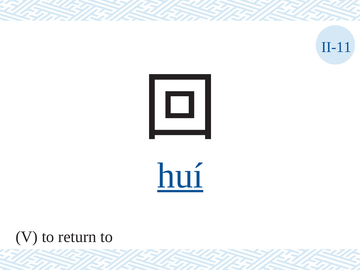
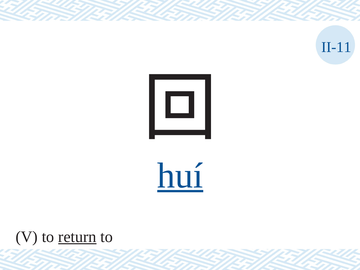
return underline: none -> present
